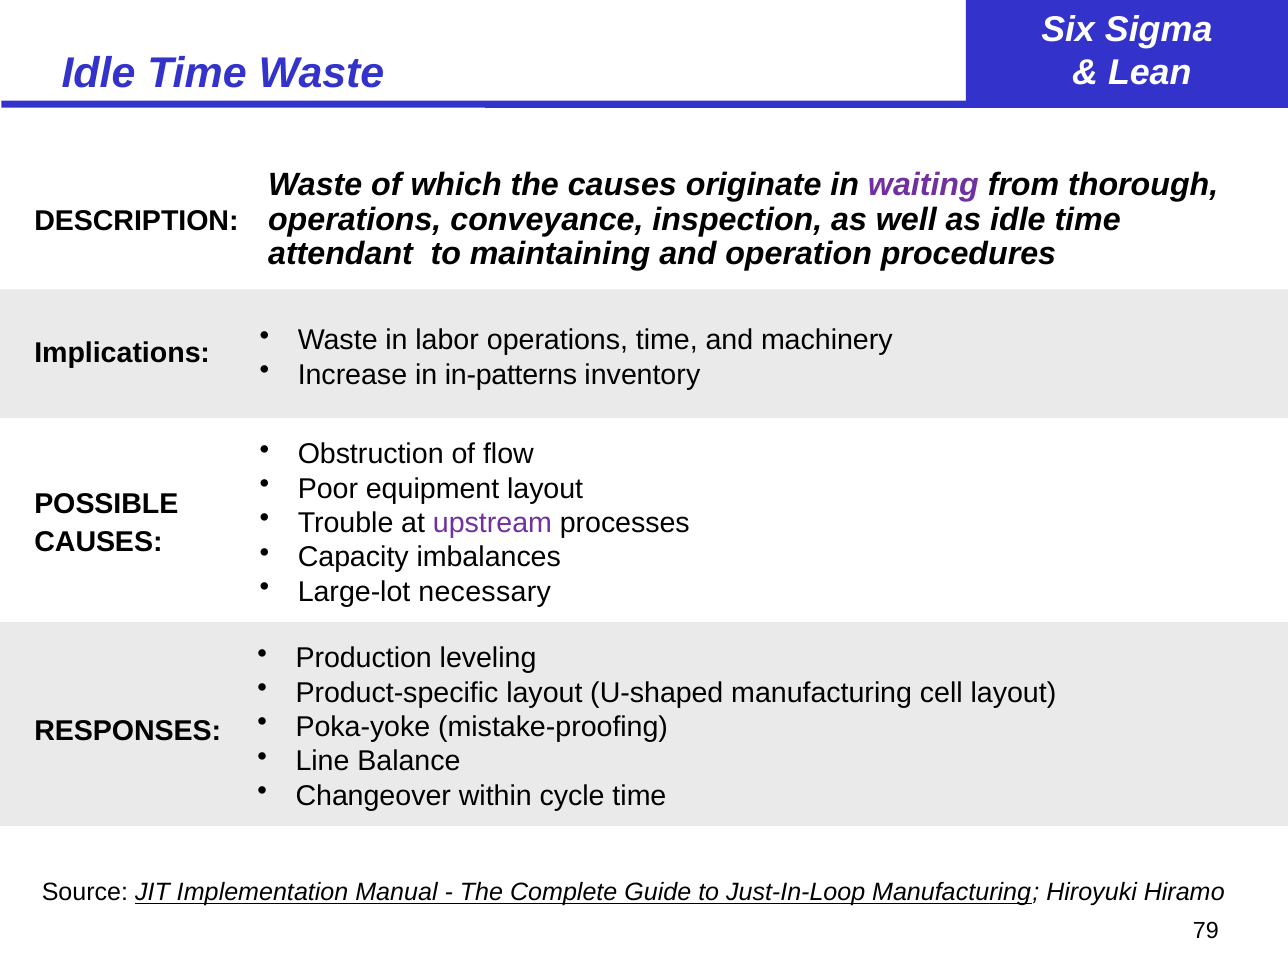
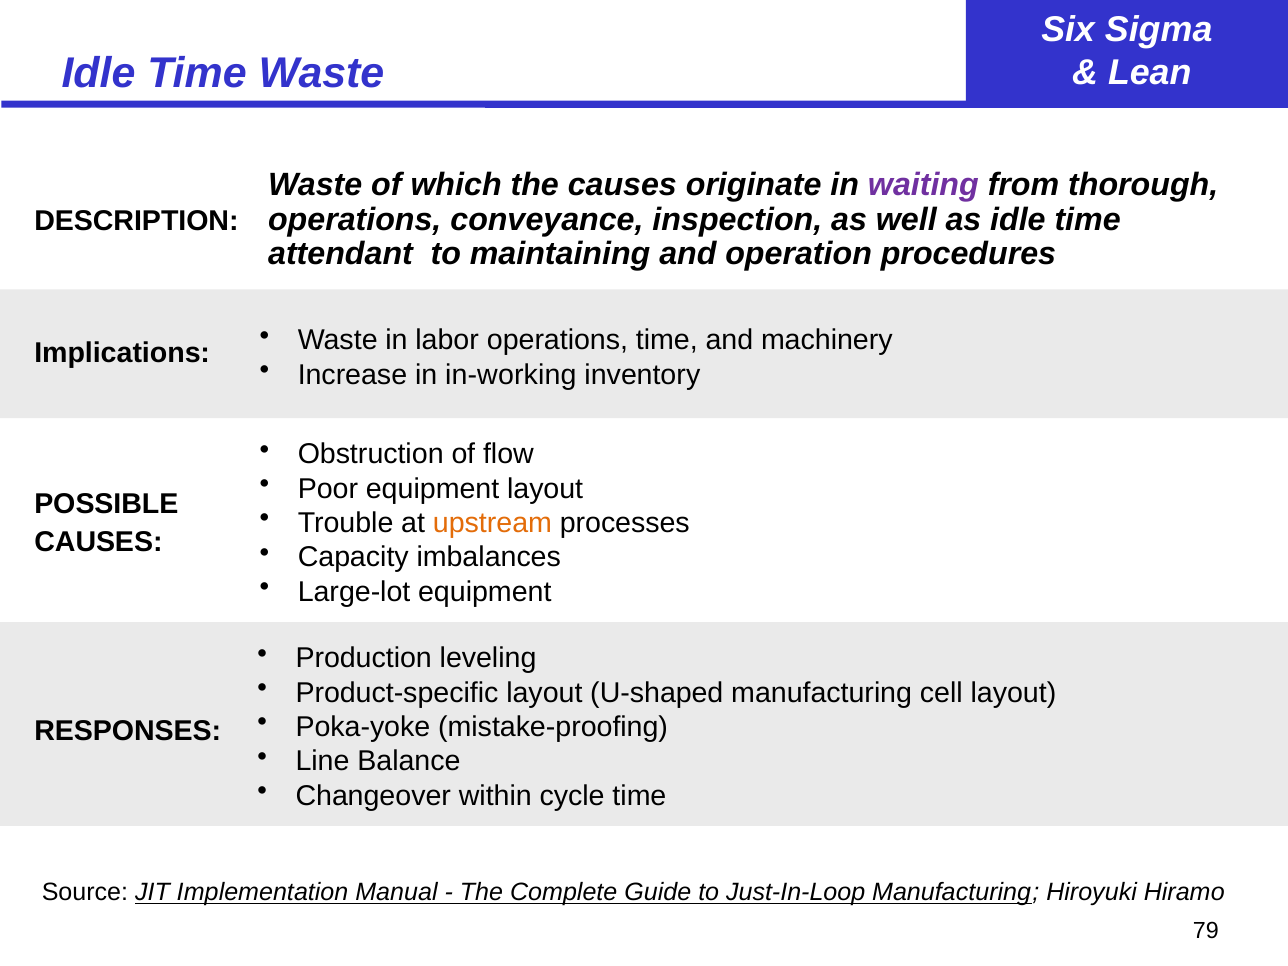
in-patterns: in-patterns -> in-working
upstream colour: purple -> orange
Large-lot necessary: necessary -> equipment
